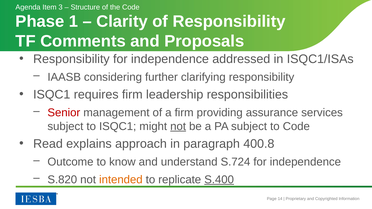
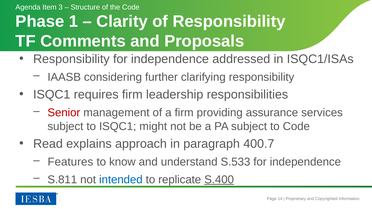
not at (178, 126) underline: present -> none
400.8: 400.8 -> 400.7
Outcome: Outcome -> Features
S.724: S.724 -> S.533
S.820: S.820 -> S.811
intended colour: orange -> blue
